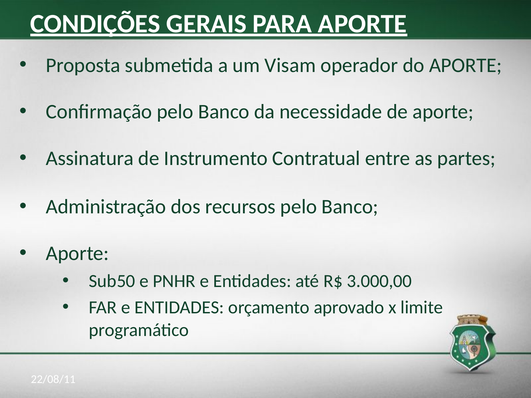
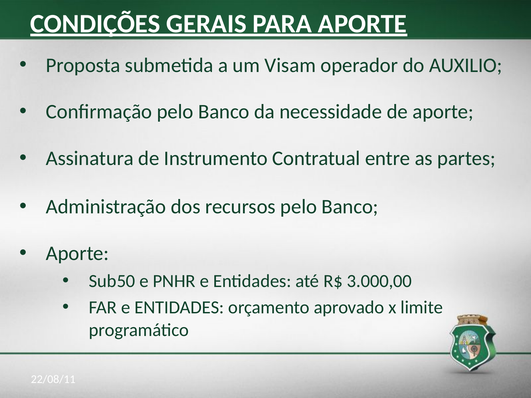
do APORTE: APORTE -> AUXILIO
